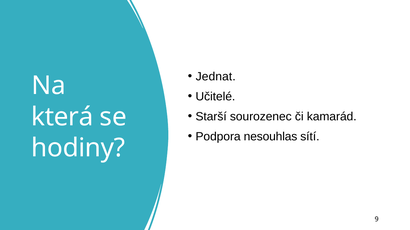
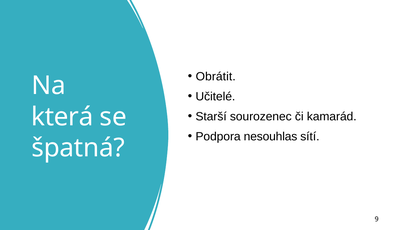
Jednat: Jednat -> Obrátit
hodiny: hodiny -> špatná
